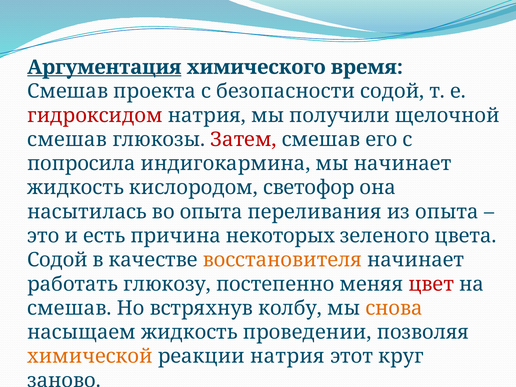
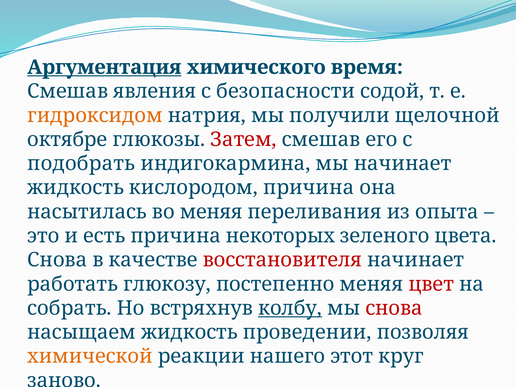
проекта: проекта -> явления
гидроксидом colour: red -> orange
смешав at (67, 140): смешав -> октябре
попросила: попросила -> подобрать
кислородом светофор: светофор -> причина
во опыта: опыта -> меняя
Содой at (57, 260): Содой -> Снова
восстановителя colour: orange -> red
смешав at (69, 308): смешав -> собрать
колбу underline: none -> present
снова at (394, 308) colour: orange -> red
реакции натрия: натрия -> нашего
